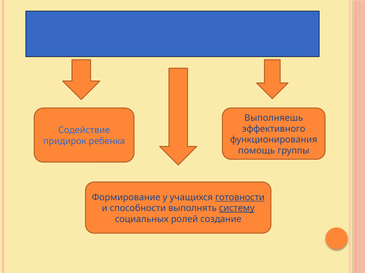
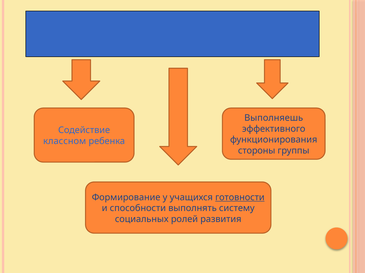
придирок: придирок -> классном
помощь: помощь -> стороны
систему underline: present -> none
создание: создание -> развития
